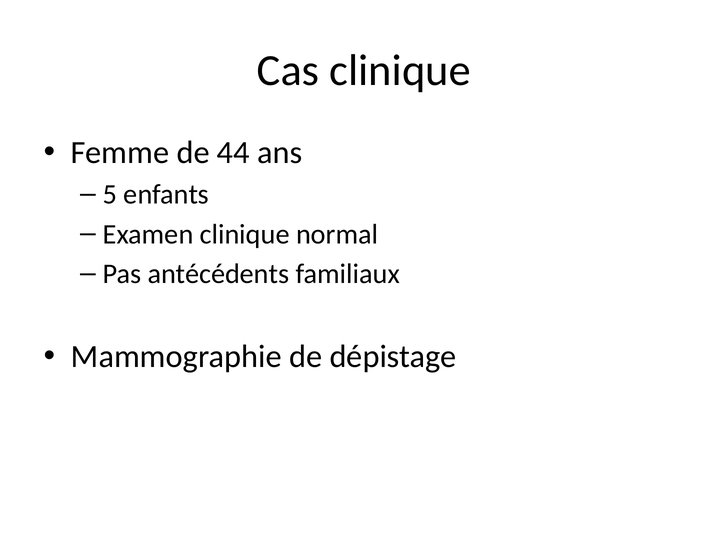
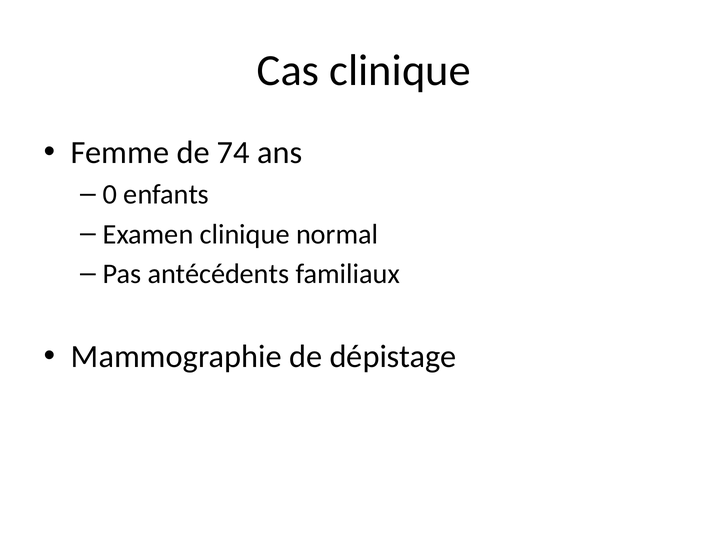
44: 44 -> 74
5: 5 -> 0
